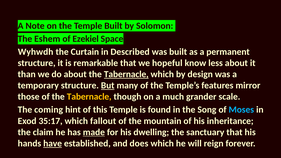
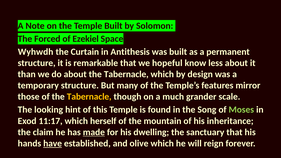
Eshem: Eshem -> Forced
Described: Described -> Antithesis
Tabernacle at (126, 74) underline: present -> none
But underline: present -> none
coming: coming -> looking
Moses colour: light blue -> light green
35:17: 35:17 -> 11:17
fallout: fallout -> herself
does: does -> olive
